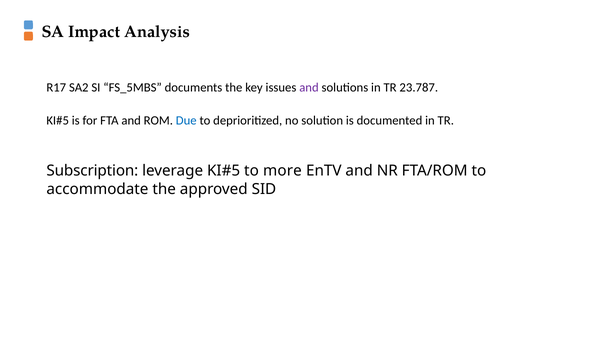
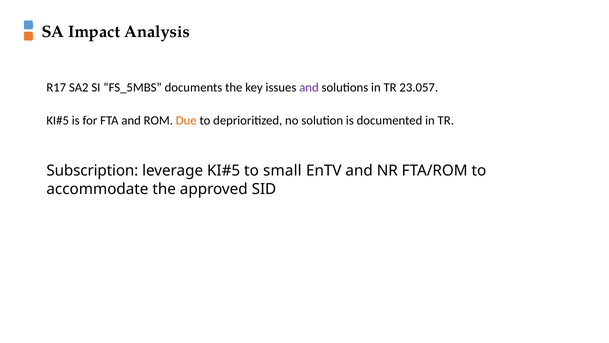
23.787: 23.787 -> 23.057
Due colour: blue -> orange
more: more -> small
